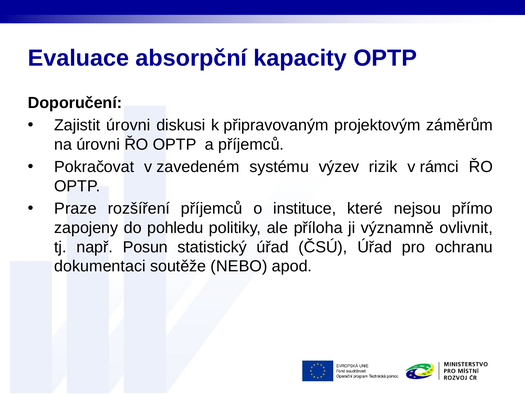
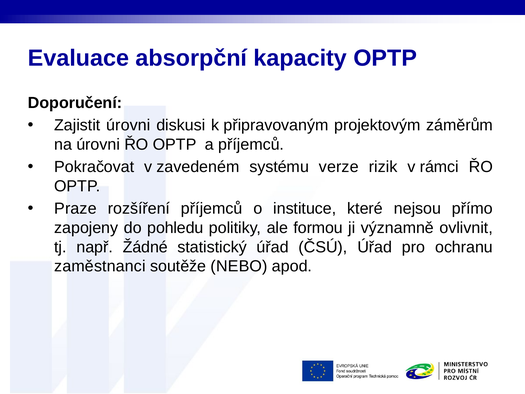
výzev: výzev -> verze
příloha: příloha -> formou
Posun: Posun -> Žádné
dokumentaci: dokumentaci -> zaměstnanci
